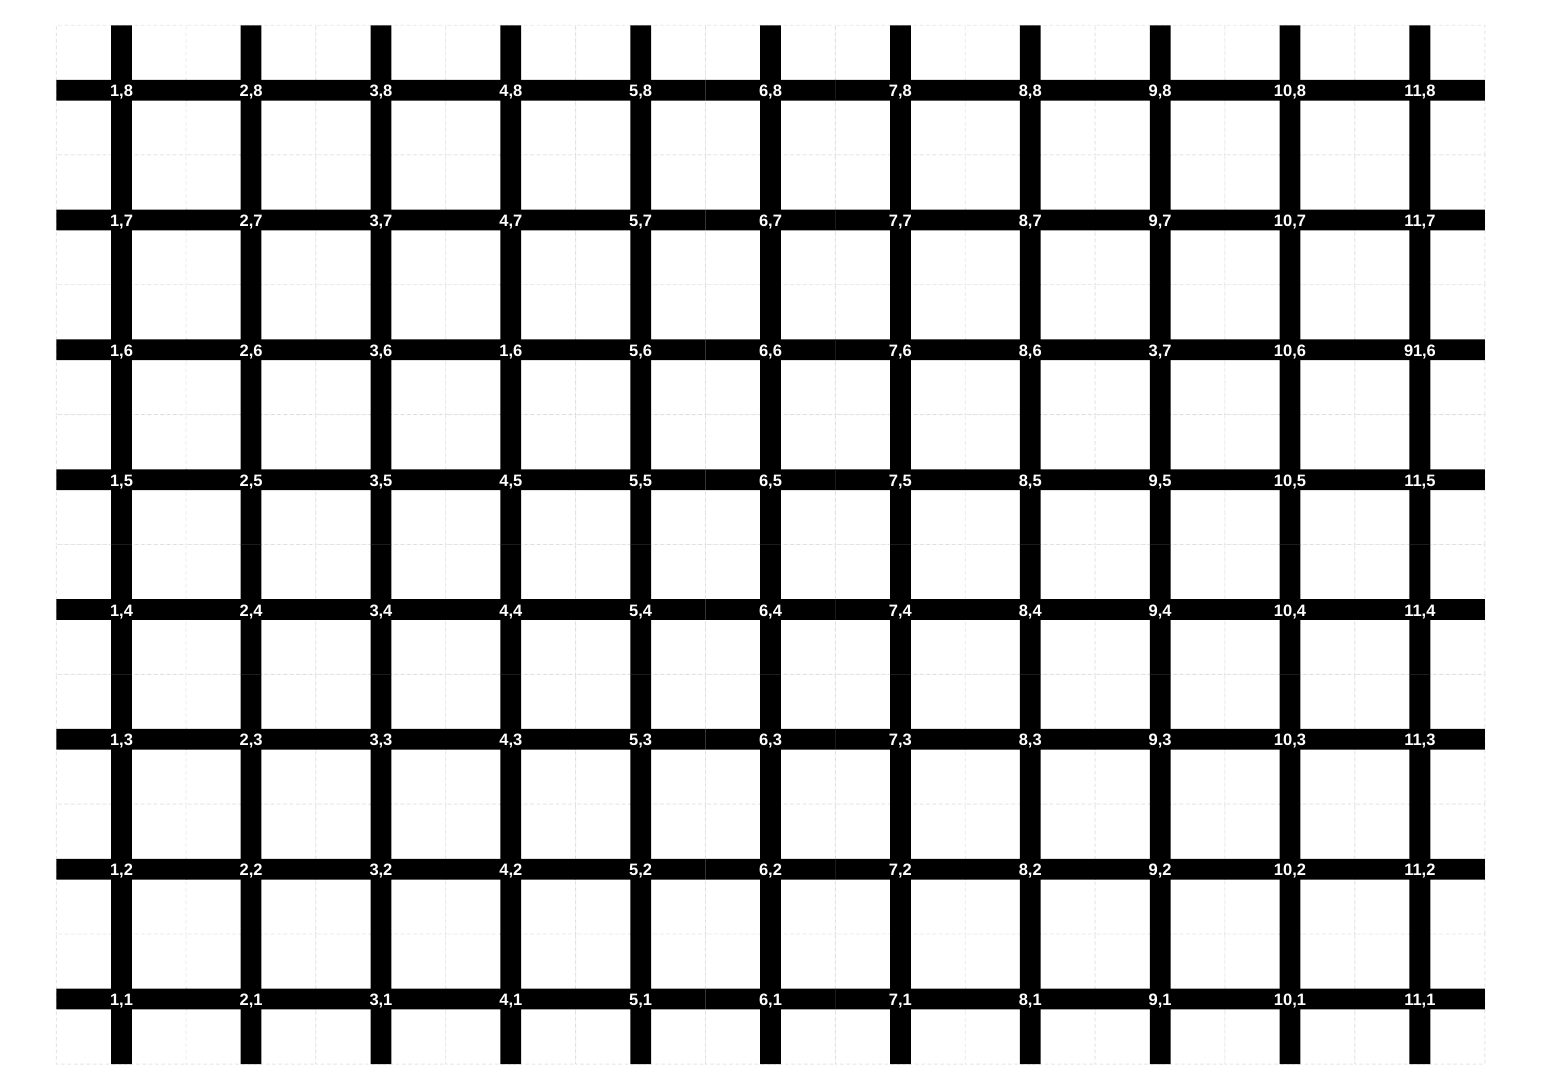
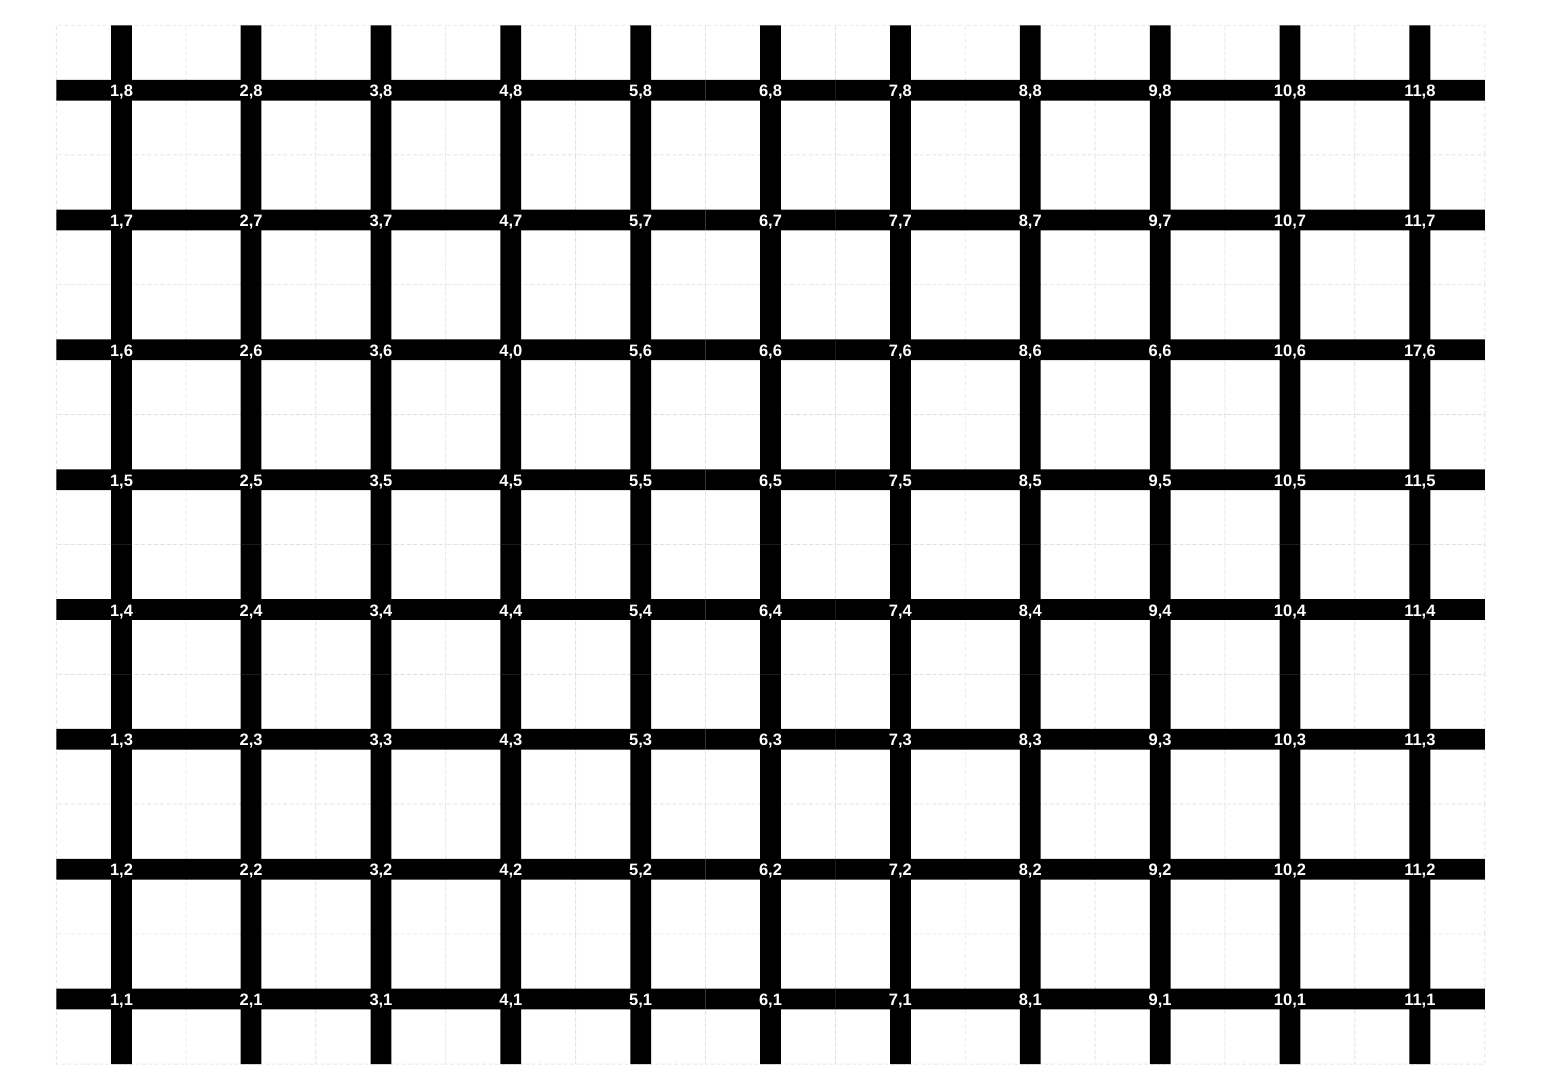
3,6 1,6: 1,6 -> 4,0
8,6 3,7: 3,7 -> 6,6
91,6: 91,6 -> 17,6
